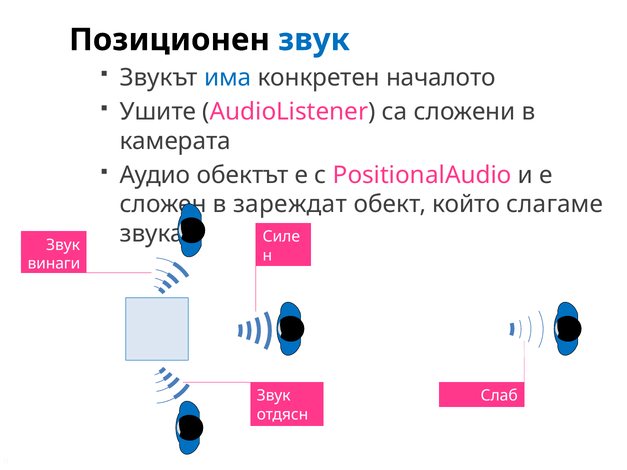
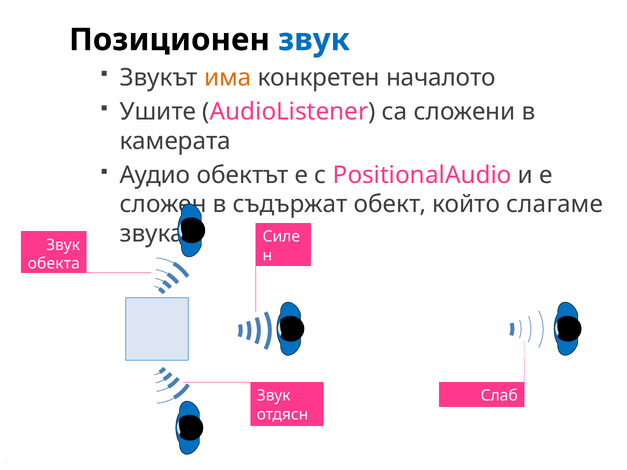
има colour: blue -> orange
зареждат: зареждат -> съдържат
винаги: винаги -> обекта
